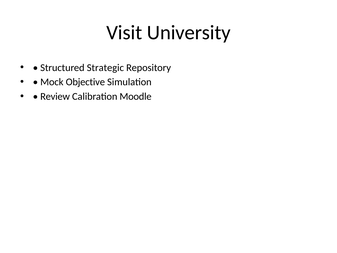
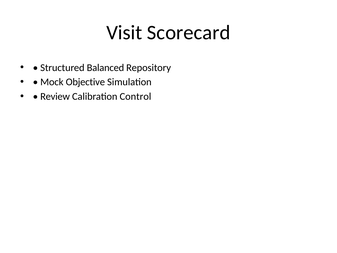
University: University -> Scorecard
Strategic: Strategic -> Balanced
Moodle: Moodle -> Control
